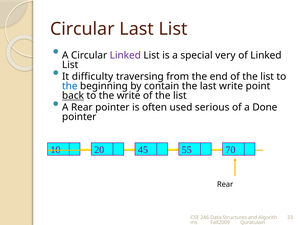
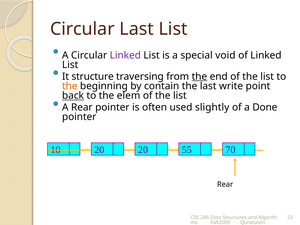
very: very -> void
difficulty: difficulty -> structure
the at (199, 76) underline: none -> present
the at (70, 86) colour: blue -> orange
the write: write -> elem
serious: serious -> slightly
20 45: 45 -> 20
